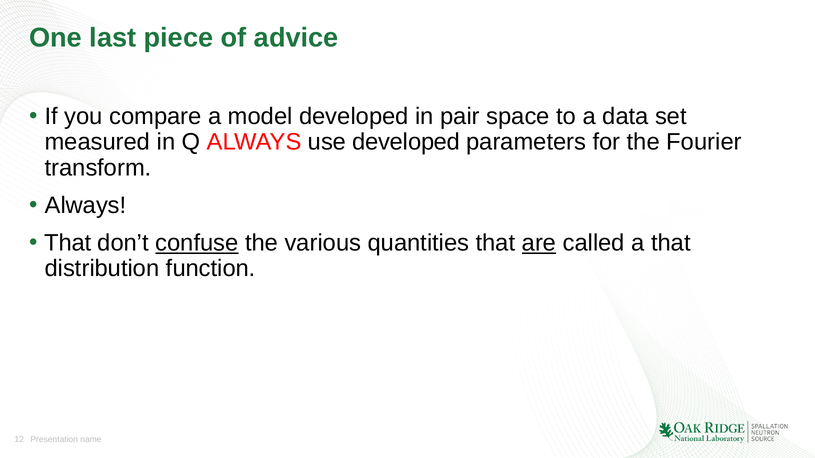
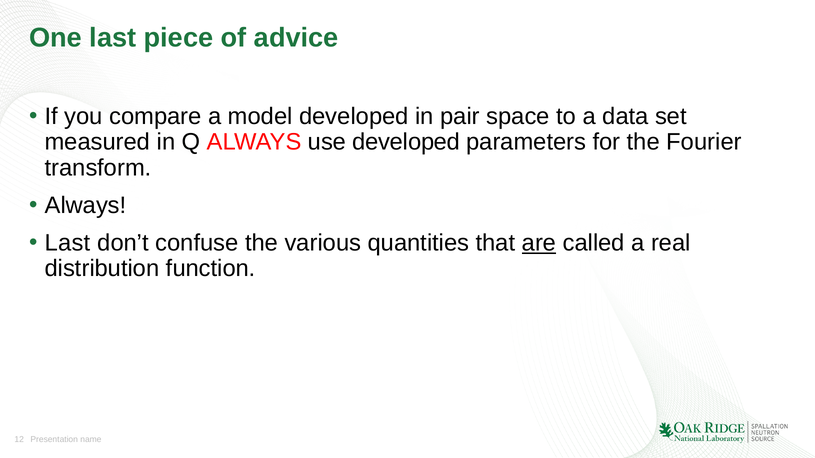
That at (68, 243): That -> Last
confuse underline: present -> none
a that: that -> real
